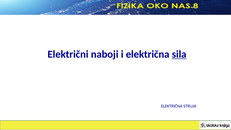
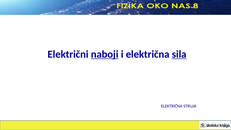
naboji underline: none -> present
